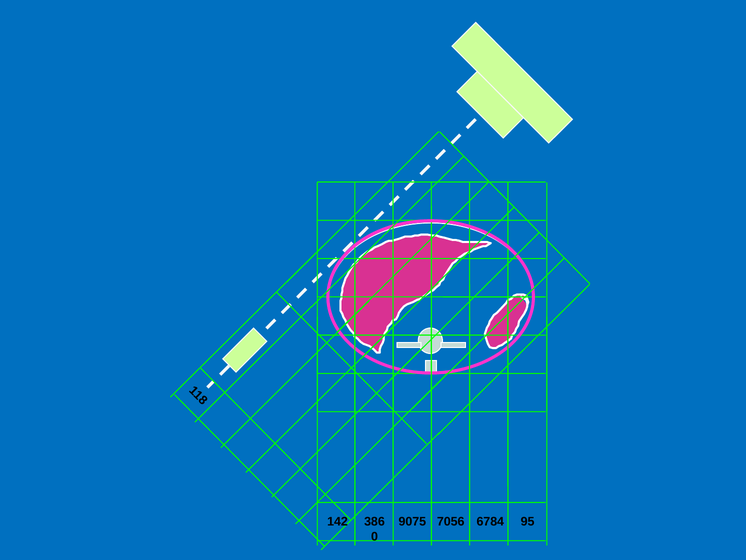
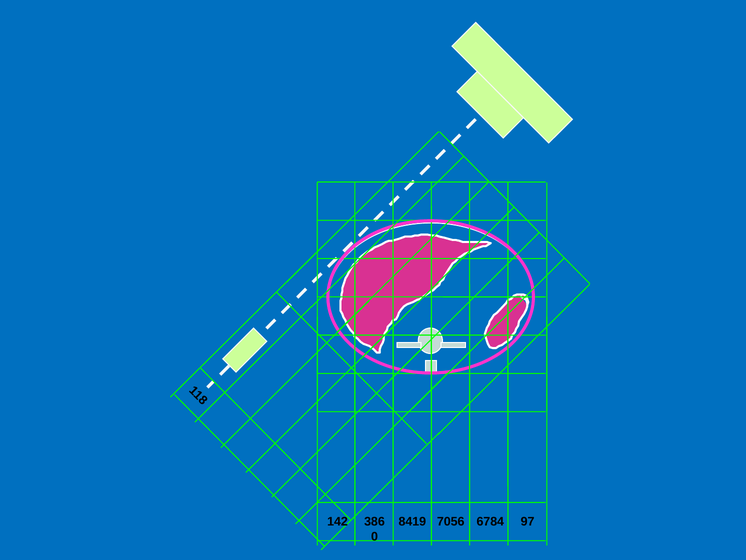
9075: 9075 -> 8419
95: 95 -> 97
